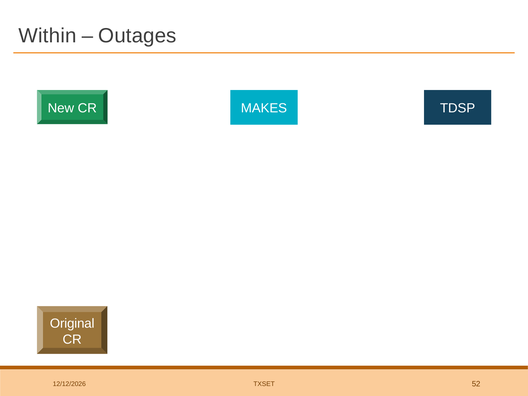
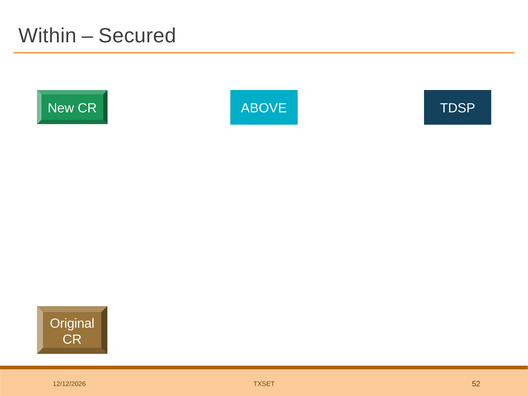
Outages: Outages -> Secured
MAKES: MAKES -> ABOVE
